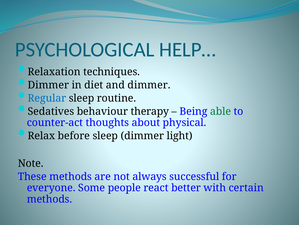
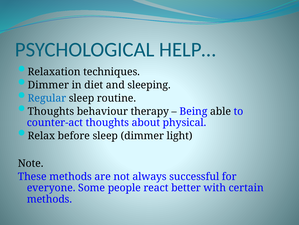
and dimmer: dimmer -> sleeping
Sedatives at (51, 111): Sedatives -> Thoughts
able colour: green -> black
